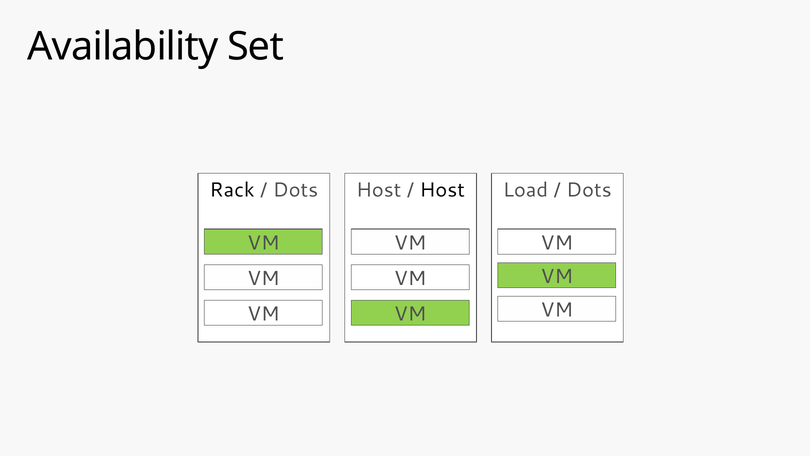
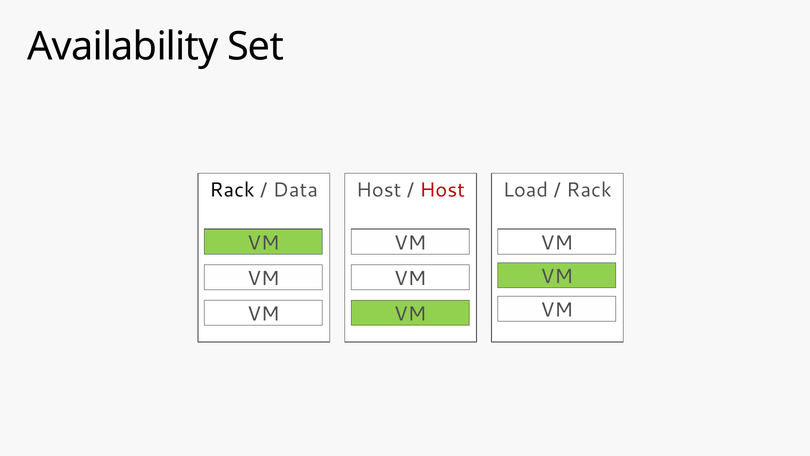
Dots at (296, 190): Dots -> Data
Host at (442, 190) colour: black -> red
Dots at (589, 190): Dots -> Rack
